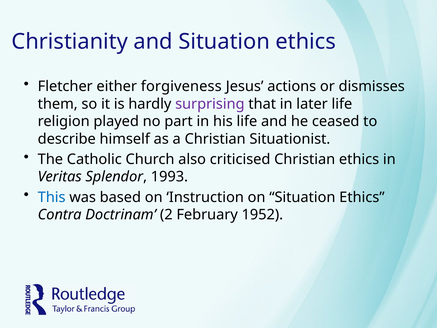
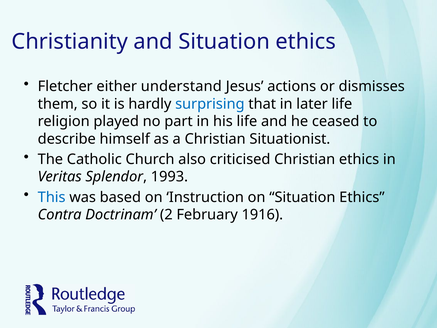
forgiveness: forgiveness -> understand
surprising colour: purple -> blue
1952: 1952 -> 1916
